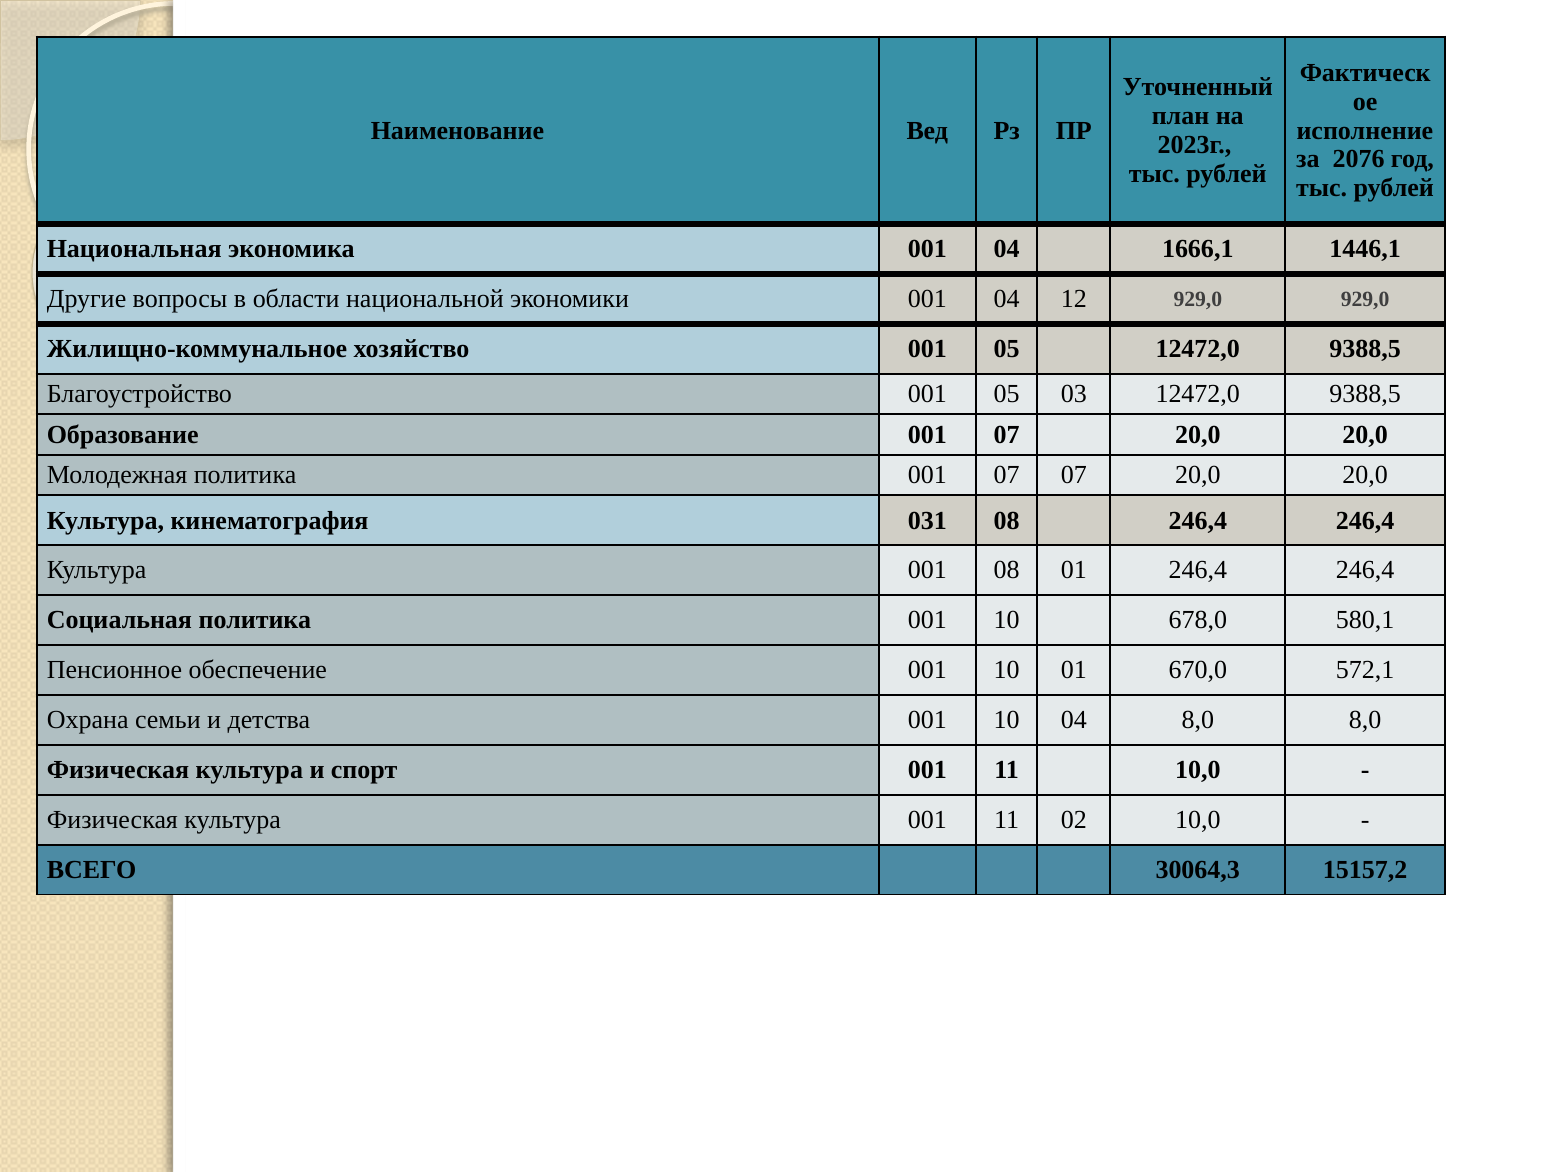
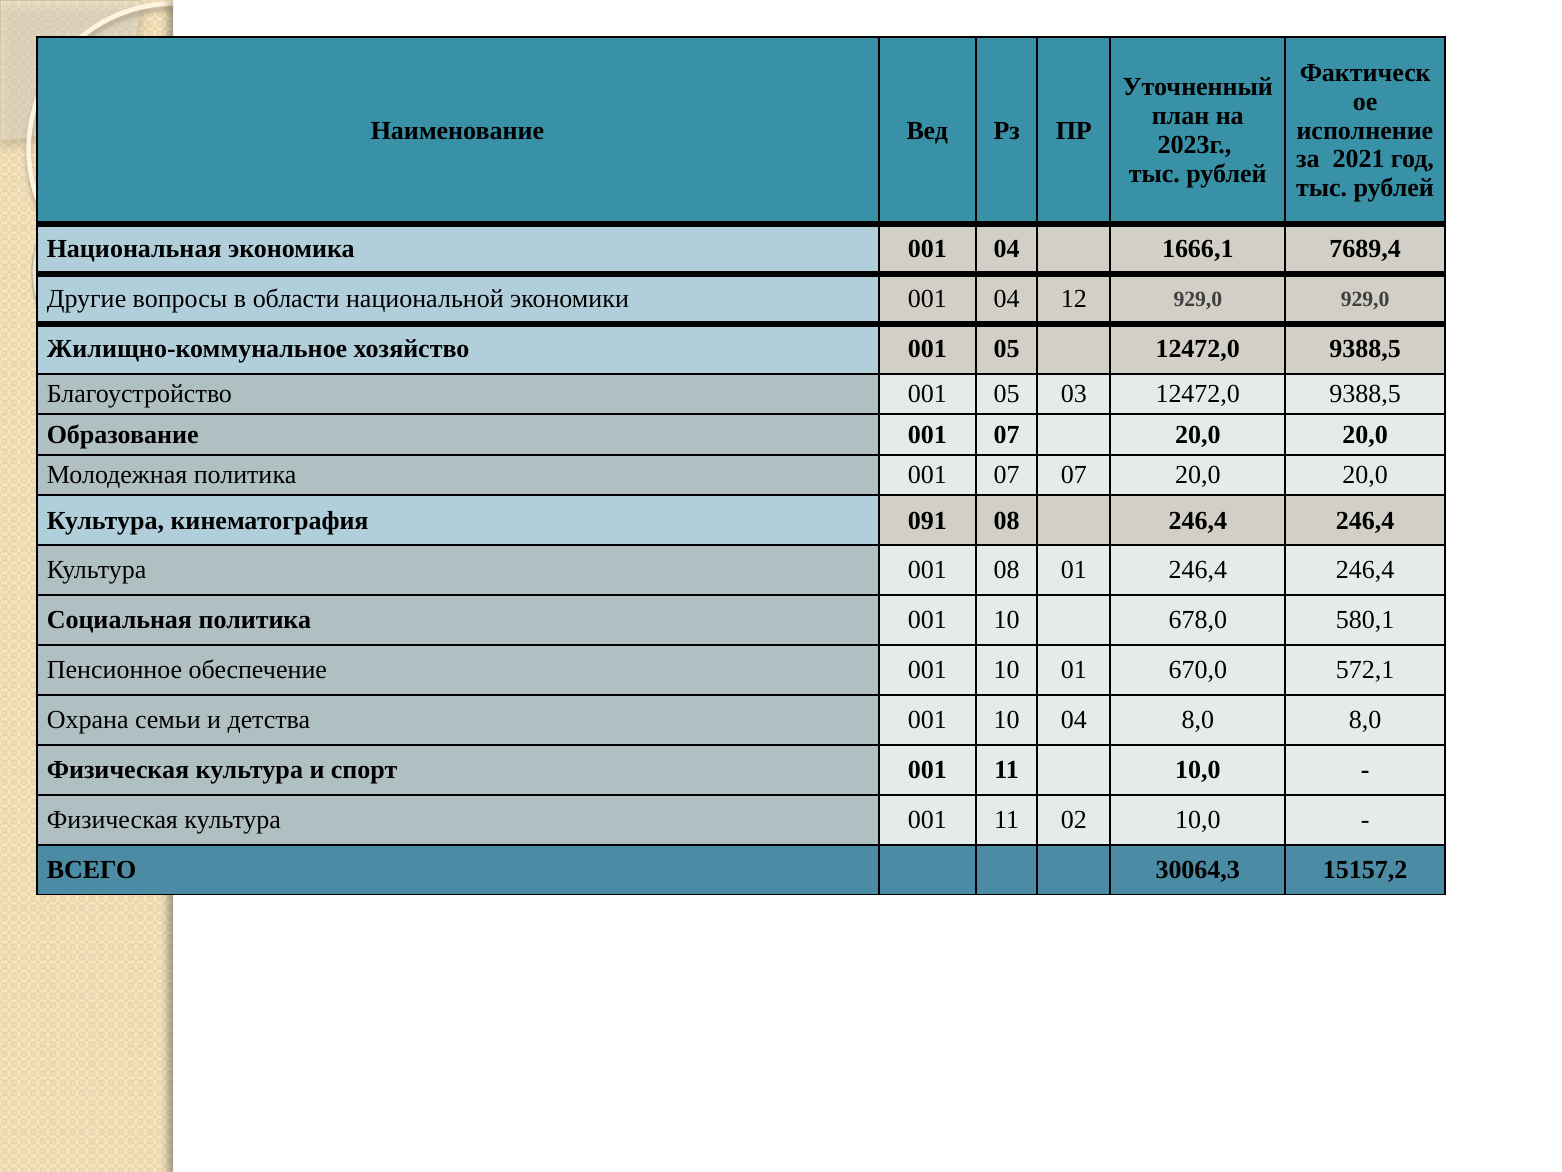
2076: 2076 -> 2021
1446,1: 1446,1 -> 7689,4
031: 031 -> 091
